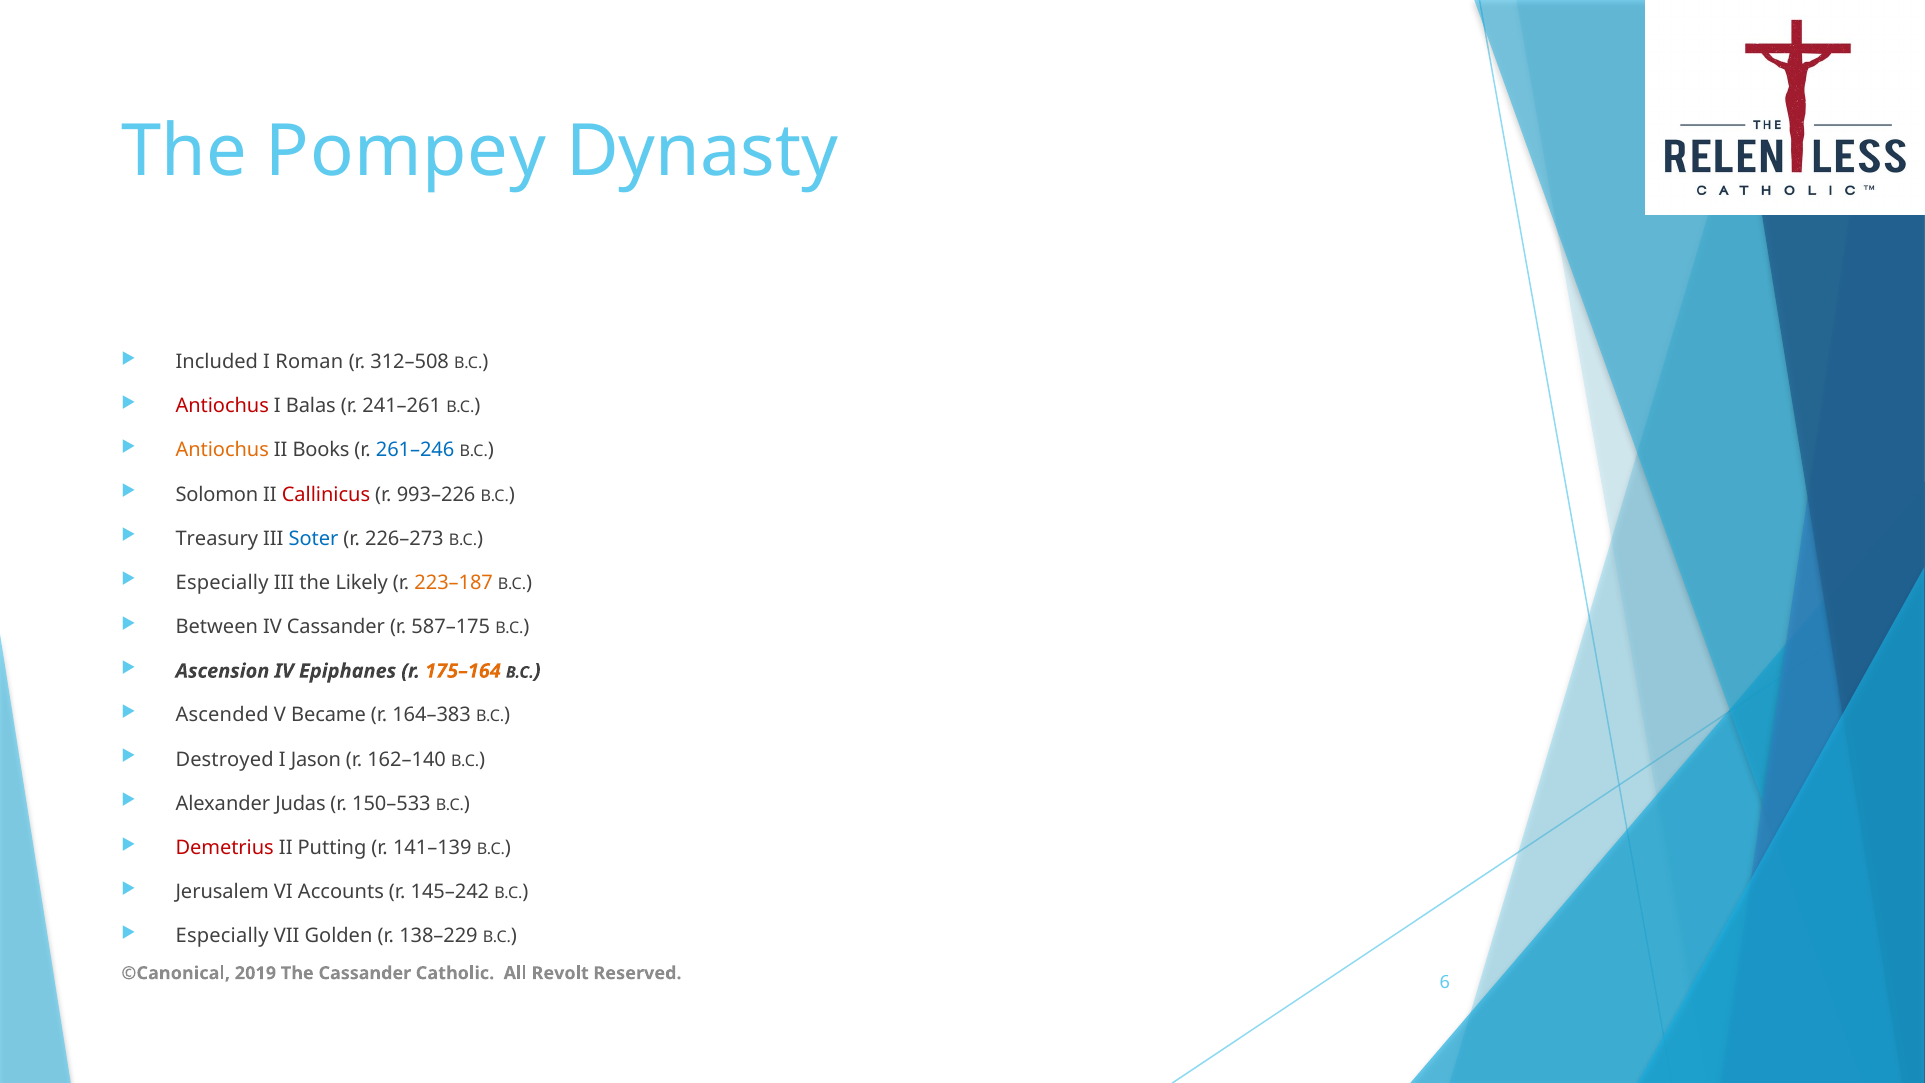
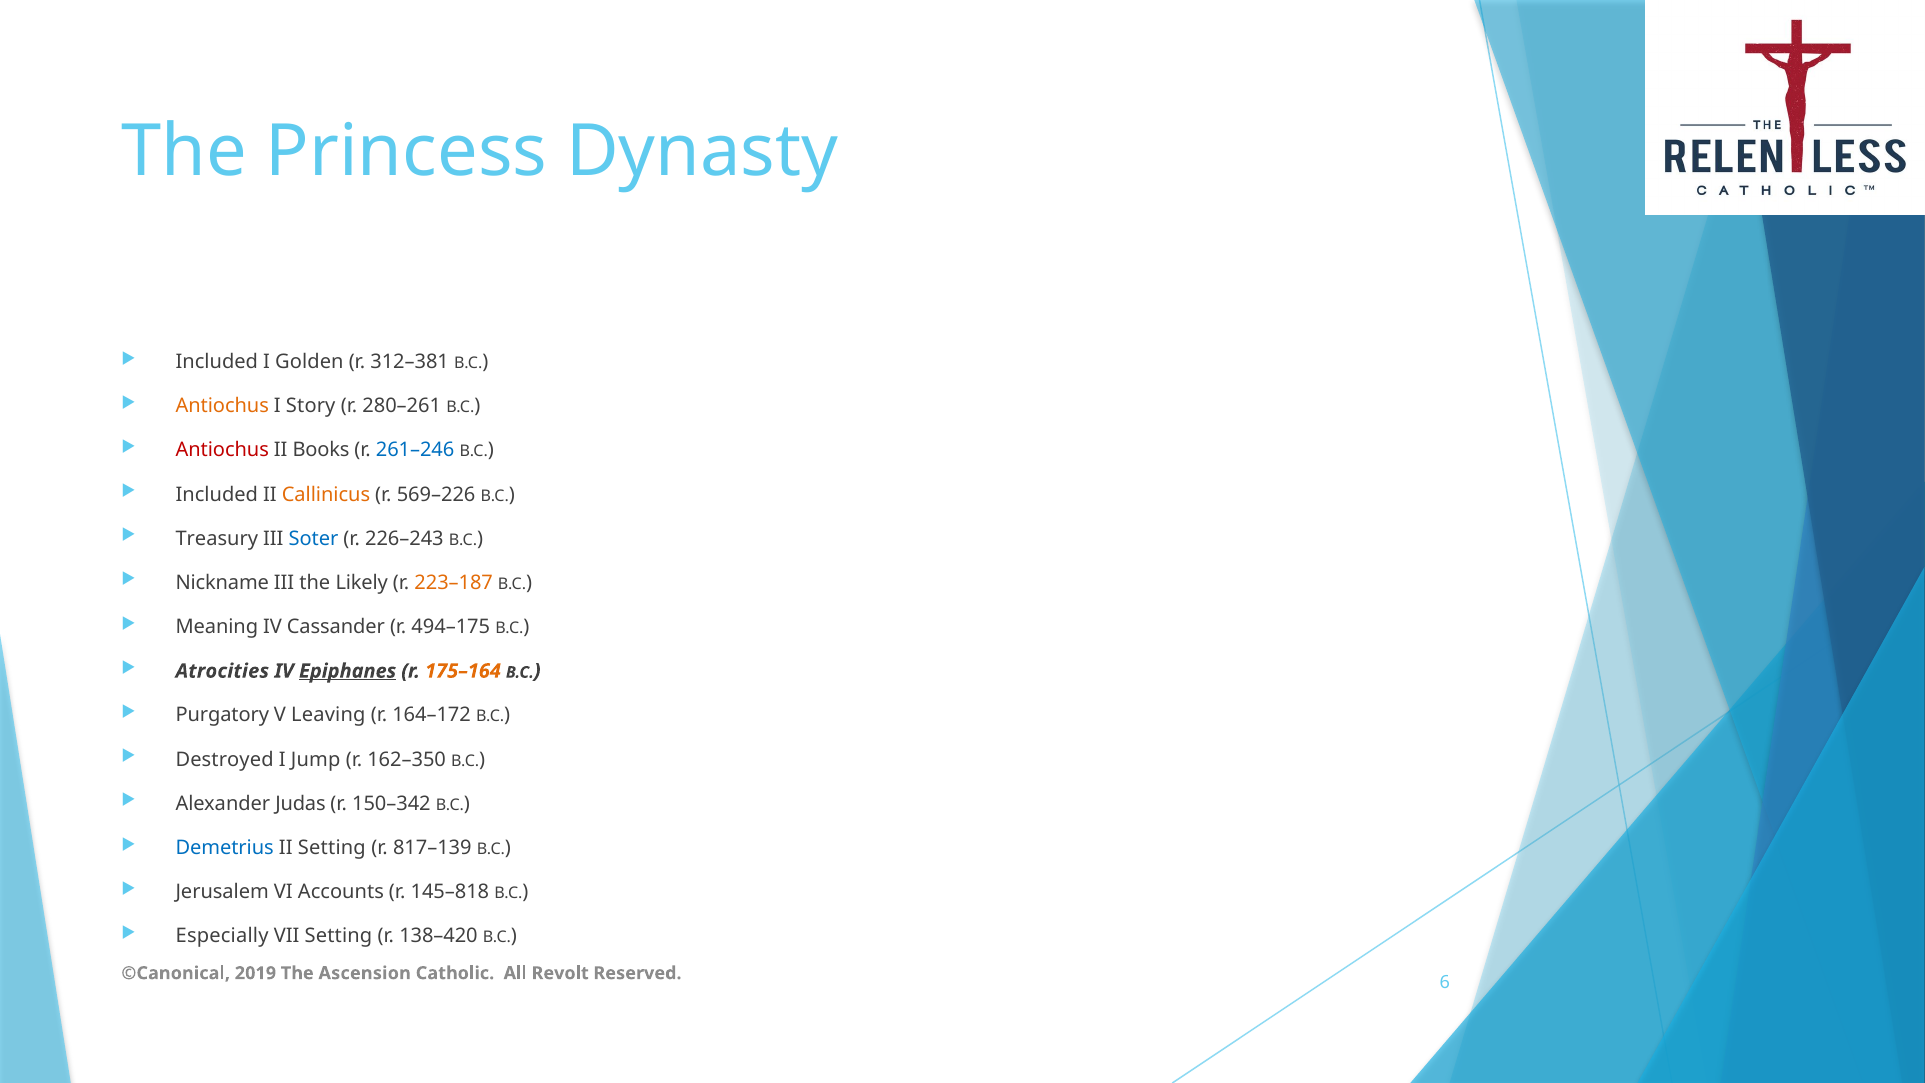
Pompey: Pompey -> Princess
Roman: Roman -> Golden
312–508: 312–508 -> 312–381
Antiochus at (222, 406) colour: red -> orange
Balas: Balas -> Story
241–261: 241–261 -> 280–261
Antiochus at (222, 450) colour: orange -> red
Solomon at (217, 494): Solomon -> Included
Callinicus colour: red -> orange
993–226: 993–226 -> 569–226
226–273: 226–273 -> 226–243
Especially at (222, 583): Especially -> Nickname
Between: Between -> Meaning
587–175: 587–175 -> 494–175
Ascension: Ascension -> Atrocities
Epiphanes underline: none -> present
Ascended: Ascended -> Purgatory
Became: Became -> Leaving
164–383: 164–383 -> 164–172
Jason: Jason -> Jump
162–140: 162–140 -> 162–350
150–533: 150–533 -> 150–342
Demetrius colour: red -> blue
II Putting: Putting -> Setting
141–139: 141–139 -> 817–139
145–242: 145–242 -> 145–818
VII Golden: Golden -> Setting
138–229: 138–229 -> 138–420
The Cassander: Cassander -> Ascension
